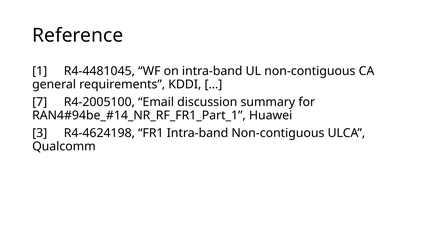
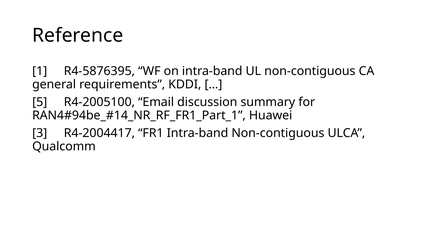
R4-4481045: R4-4481045 -> R4-5876395
7: 7 -> 5
R4-4624198: R4-4624198 -> R4-2004417
